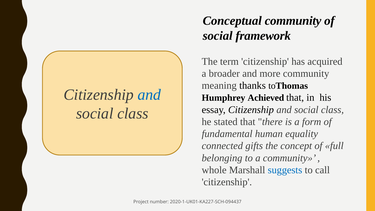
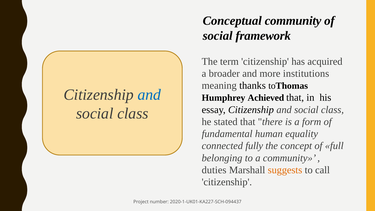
more community: community -> institutions
gifts: gifts -> fully
whole: whole -> duties
suggests colour: blue -> orange
